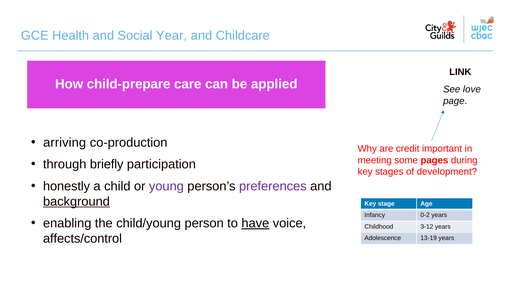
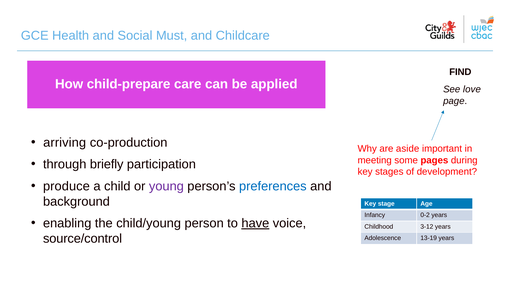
Year: Year -> Must
LINK: LINK -> FIND
credit: credit -> aside
honestly: honestly -> produce
preferences colour: purple -> blue
background underline: present -> none
affects/control: affects/control -> source/control
